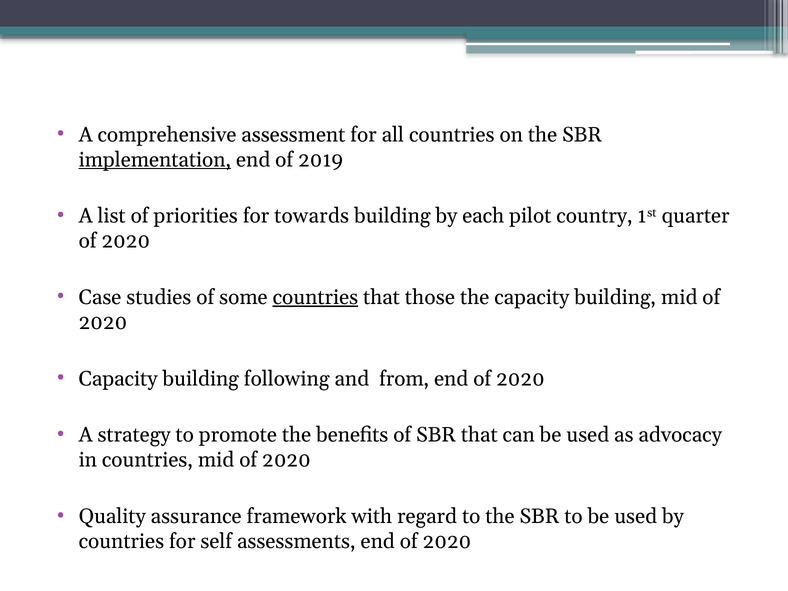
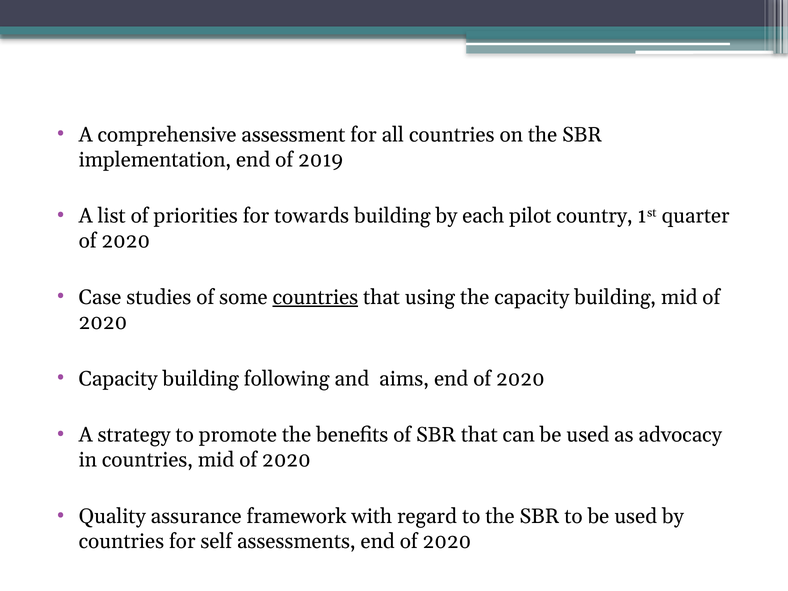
implementation underline: present -> none
those: those -> using
from: from -> aims
